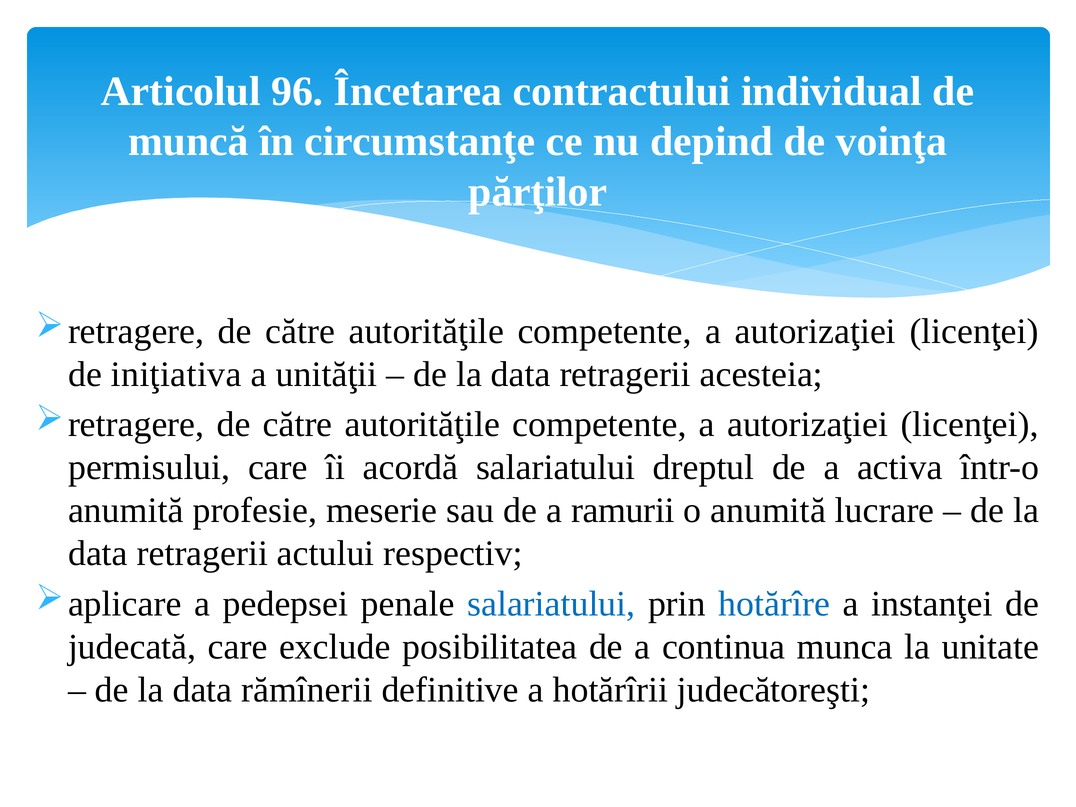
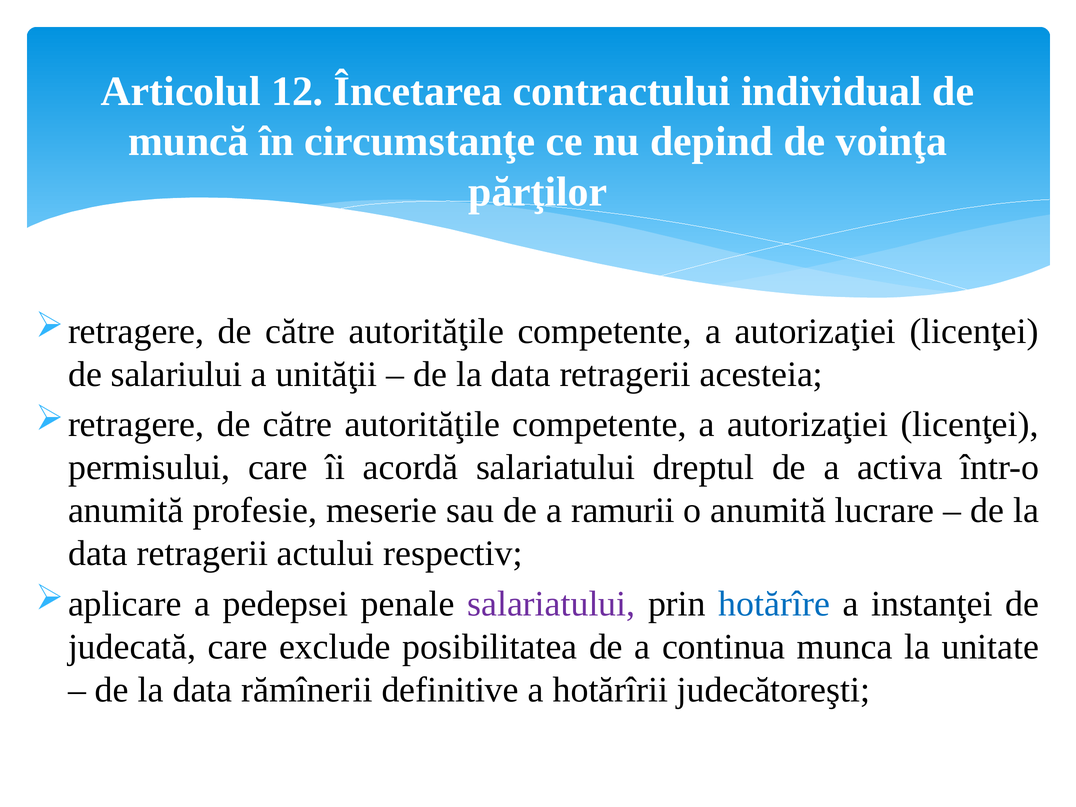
96: 96 -> 12
iniţiativa: iniţiativa -> salariului
salariatului at (551, 604) colour: blue -> purple
